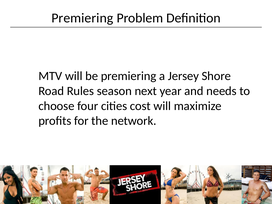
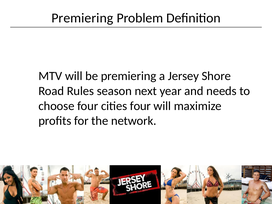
cities cost: cost -> four
